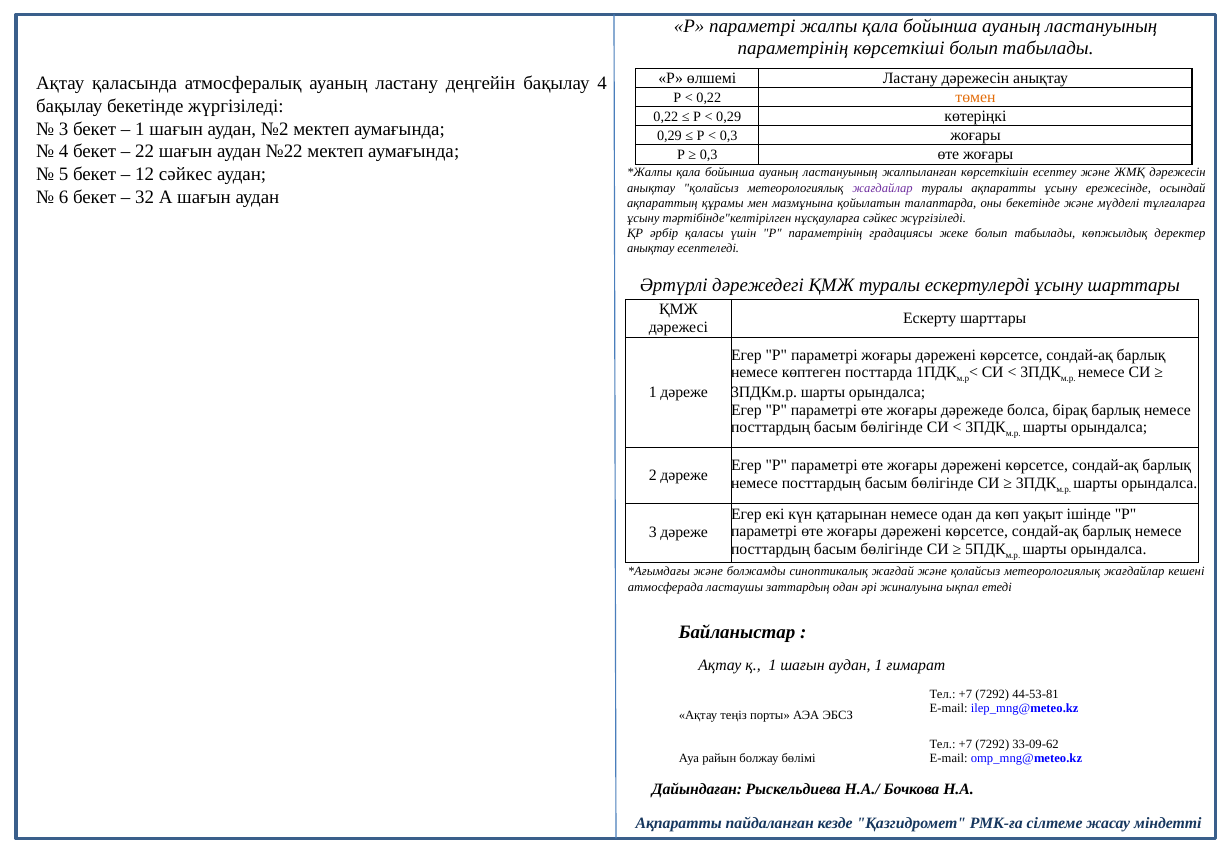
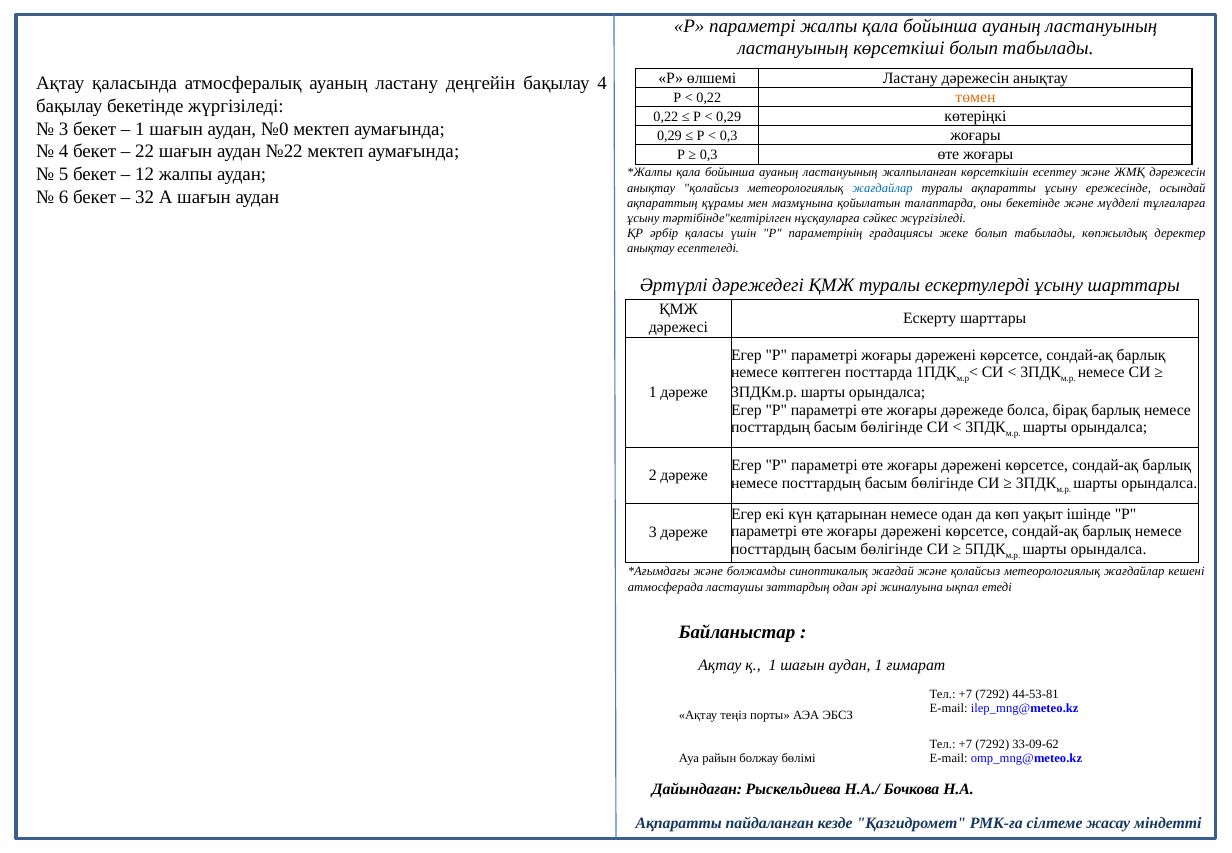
параметрінің at (793, 49): параметрінің -> ластануының
№2: №2 -> №0
12 сәйкес: сәйкес -> жалпы
жағдайлар at (883, 188) colour: purple -> blue
